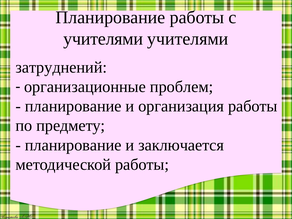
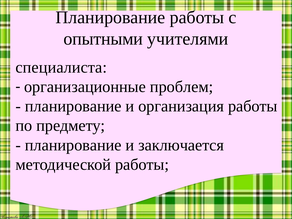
учителями at (103, 39): учителями -> опытными
затруднений: затруднений -> специалиста
